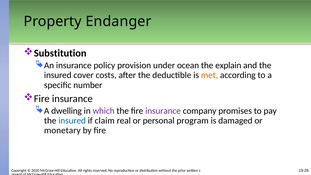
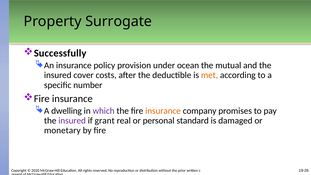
Endanger: Endanger -> Surrogate
Substitution: Substitution -> Successfully
explain: explain -> mutual
insurance at (163, 111) colour: purple -> orange
insured at (72, 121) colour: blue -> purple
claim: claim -> grant
program: program -> standard
